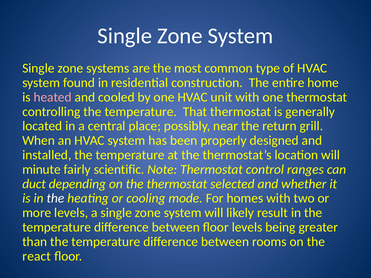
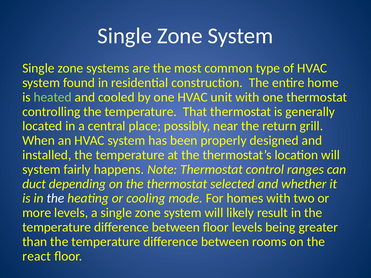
heated colour: pink -> light green
minute at (41, 170): minute -> system
scientific: scientific -> happens
